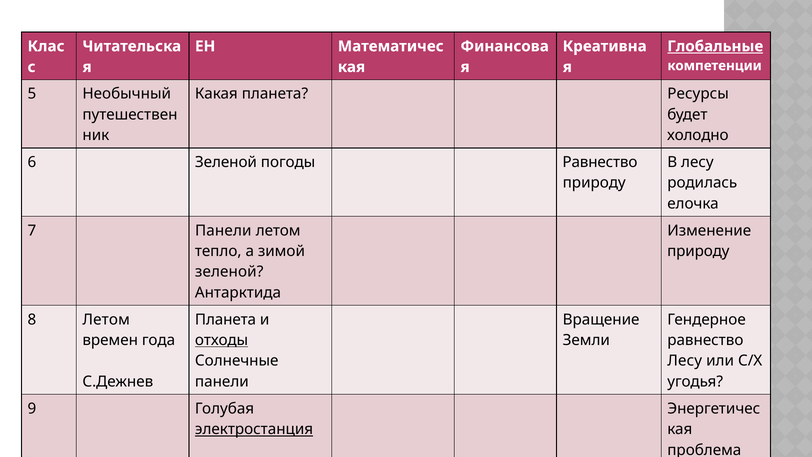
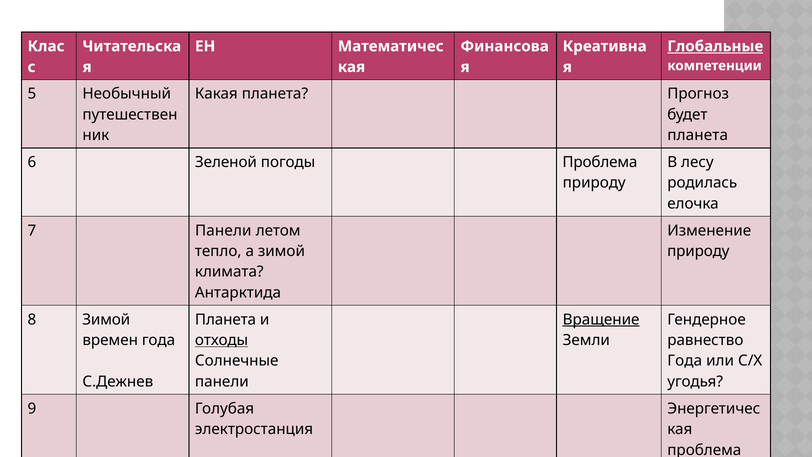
Ресурсы: Ресурсы -> Прогноз
холодно at (698, 135): холодно -> планета
погоды Равнество: Равнество -> Проблема
зеленой at (229, 272): зеленой -> климата
8 Летом: Летом -> Зимой
Вращение underline: none -> present
Лесу at (685, 361): Лесу -> Года
электростанция underline: present -> none
